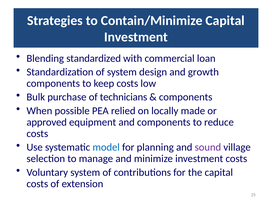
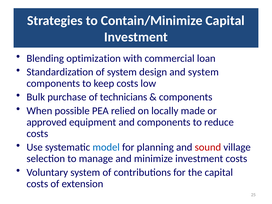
standardized: standardized -> optimization
and growth: growth -> system
sound colour: purple -> red
